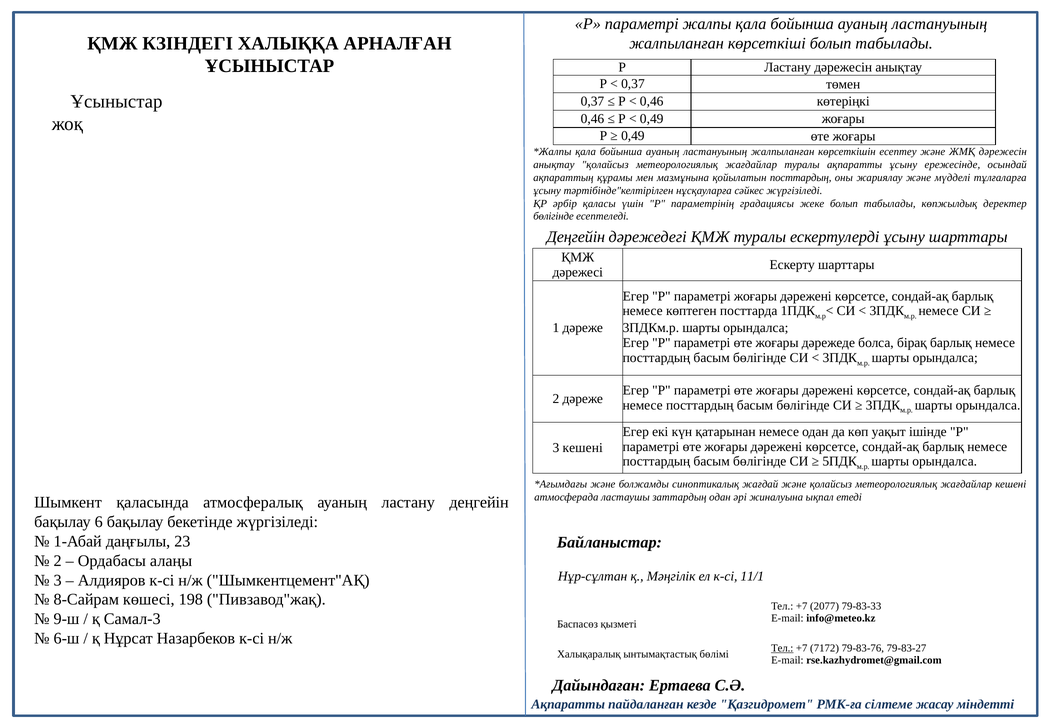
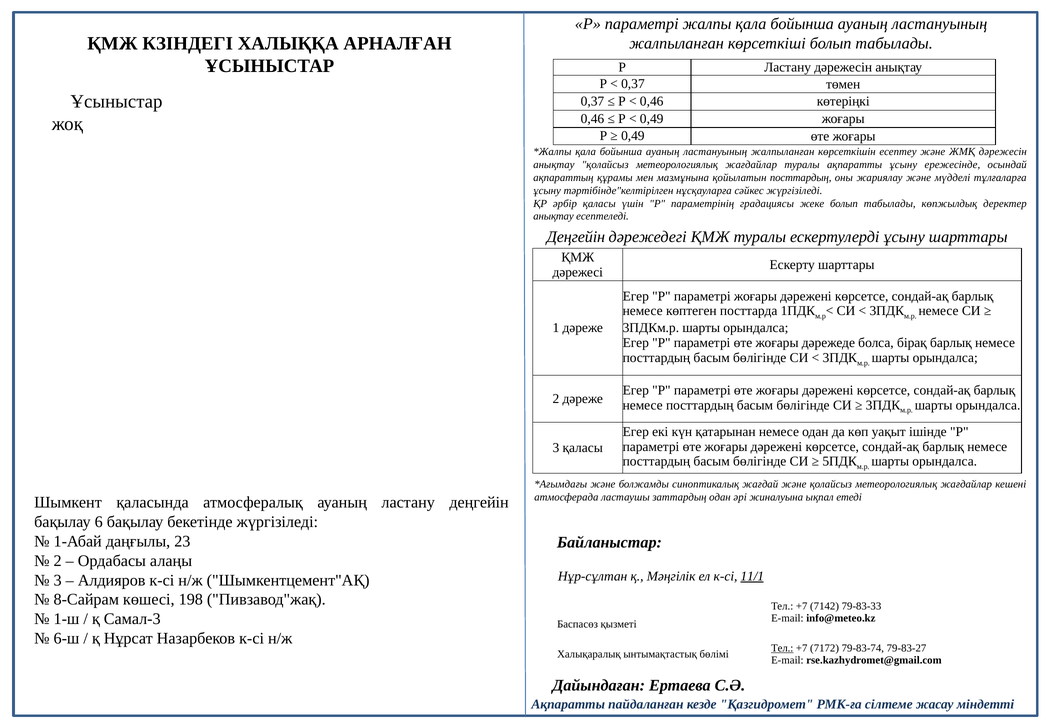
бөлігінде at (553, 216): бөлігінде -> анықтау
3 кешені: кешені -> қаласы
11/1 underline: none -> present
2077: 2077 -> 7142
9-ш: 9-ш -> 1-ш
79-83-76: 79-83-76 -> 79-83-74
